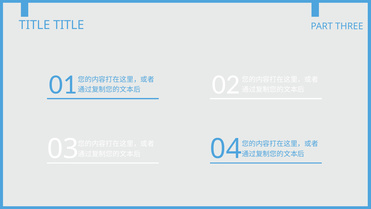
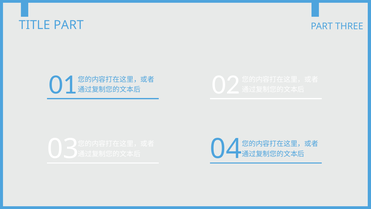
TITLE TITLE: TITLE -> PART
